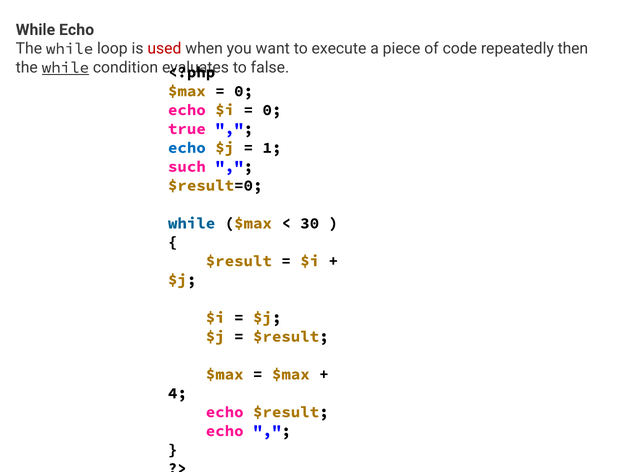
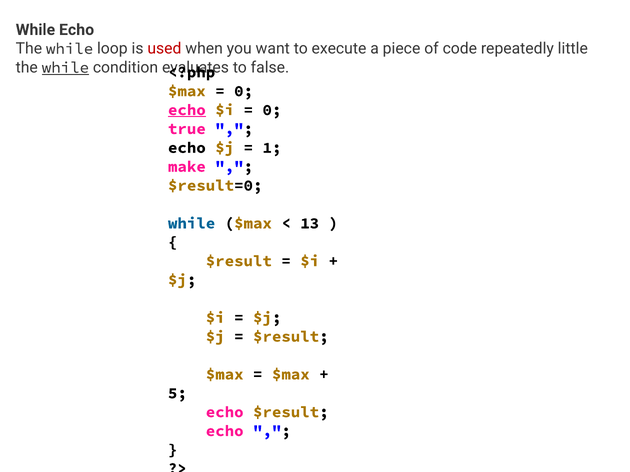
then: then -> little
echo at (187, 110) underline: none -> present
echo at (187, 148) colour: blue -> black
such: such -> make
30: 30 -> 13
4: 4 -> 5
